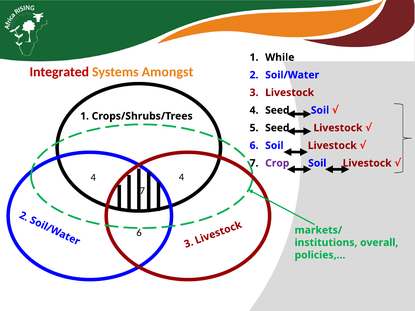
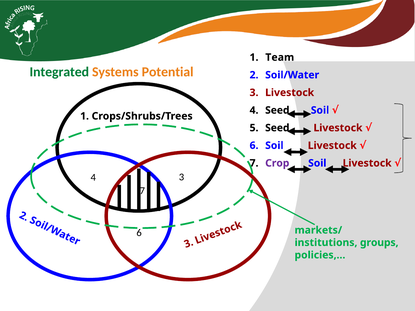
While: While -> Team
Integrated colour: red -> green
Amongst: Amongst -> Potential
4 4: 4 -> 3
overall: overall -> groups
